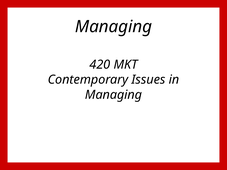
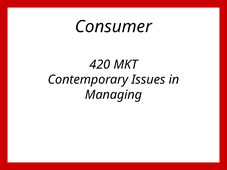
Managing at (113, 27): Managing -> Consumer
